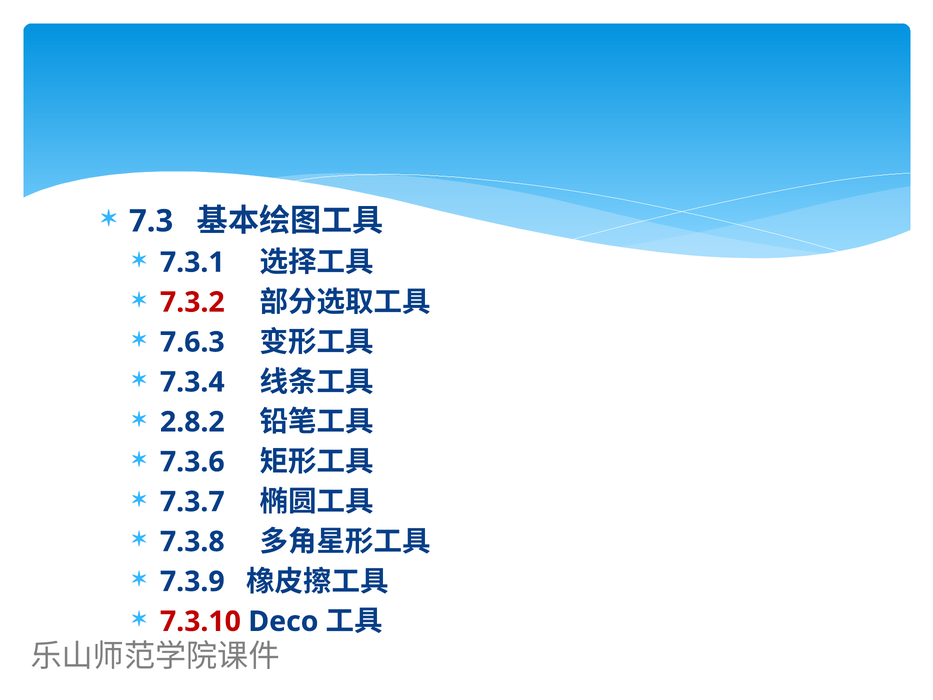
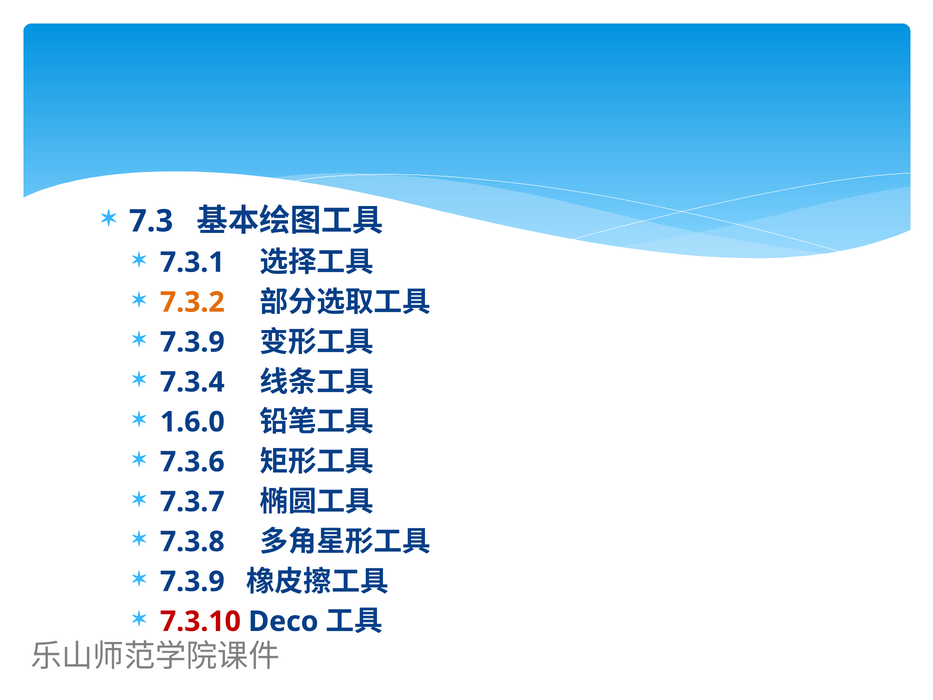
7.3.2 colour: red -> orange
7.6.3 at (192, 342): 7.6.3 -> 7.3.9
2.8.2: 2.8.2 -> 1.6.0
